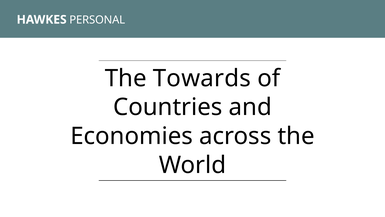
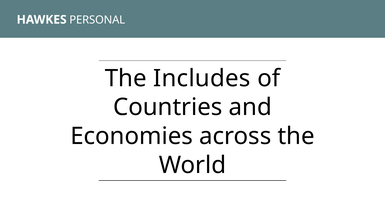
Towards: Towards -> Includes
